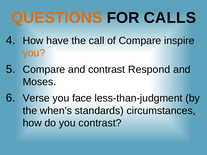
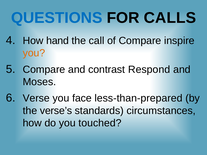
QUESTIONS colour: orange -> blue
have: have -> hand
less-than-judgment: less-than-judgment -> less-than-prepared
when’s: when’s -> verse’s
you contrast: contrast -> touched
